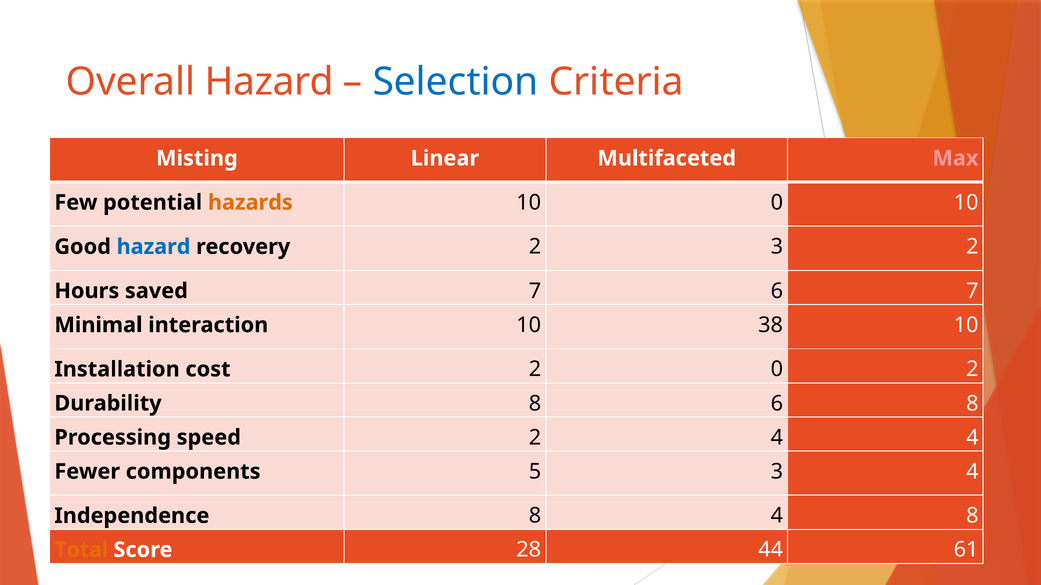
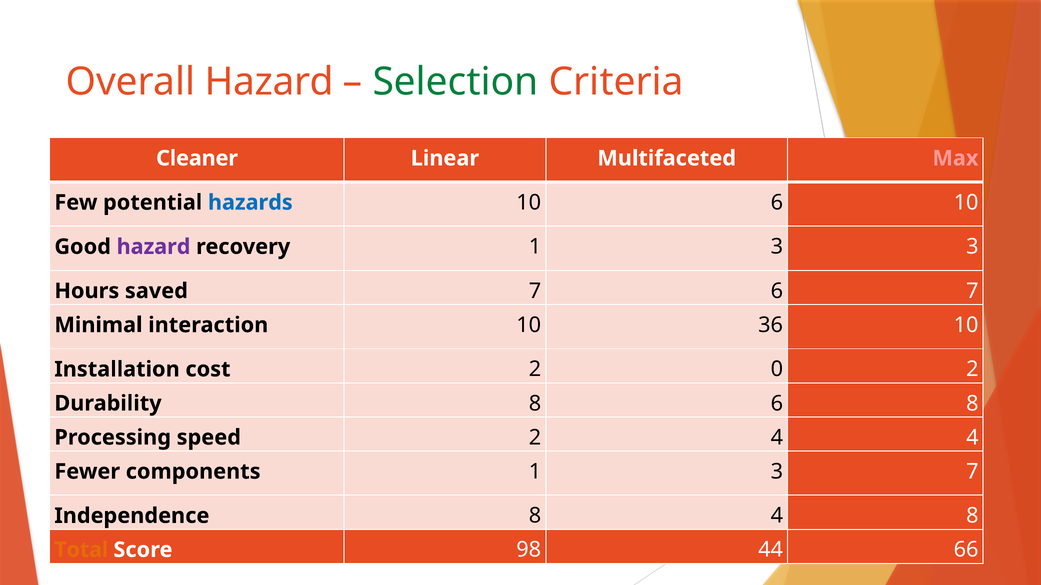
Selection colour: blue -> green
Misting: Misting -> Cleaner
hazards colour: orange -> blue
10 0: 0 -> 6
hazard at (154, 247) colour: blue -> purple
recovery 2: 2 -> 1
3 2: 2 -> 3
38: 38 -> 36
components 5: 5 -> 1
3 4: 4 -> 7
28: 28 -> 98
61: 61 -> 66
